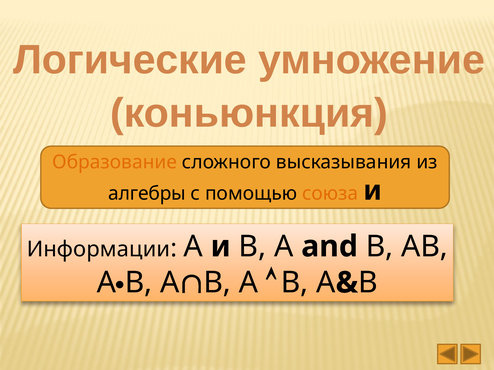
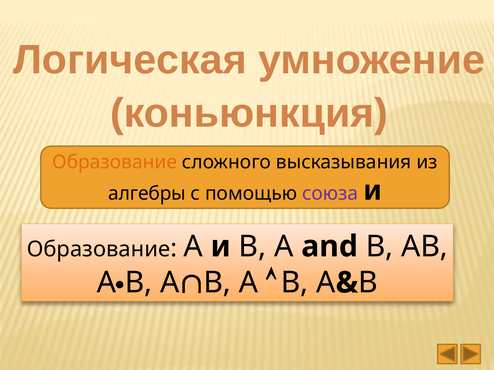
Логические: Логические -> Логическая
союза colour: orange -> purple
Информации at (98, 249): Информации -> Образование
